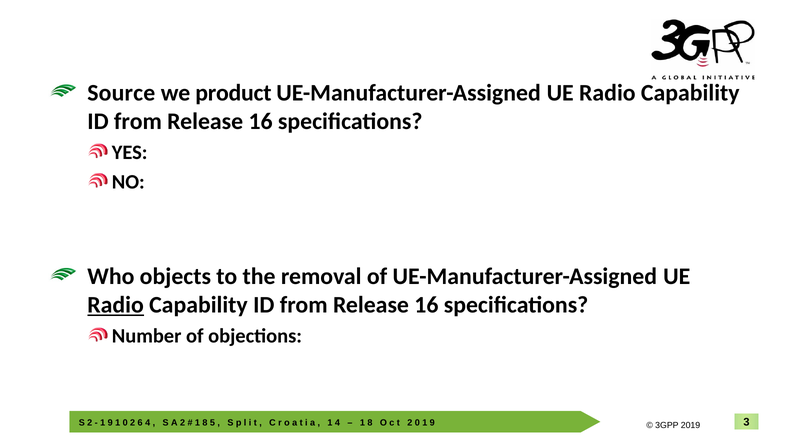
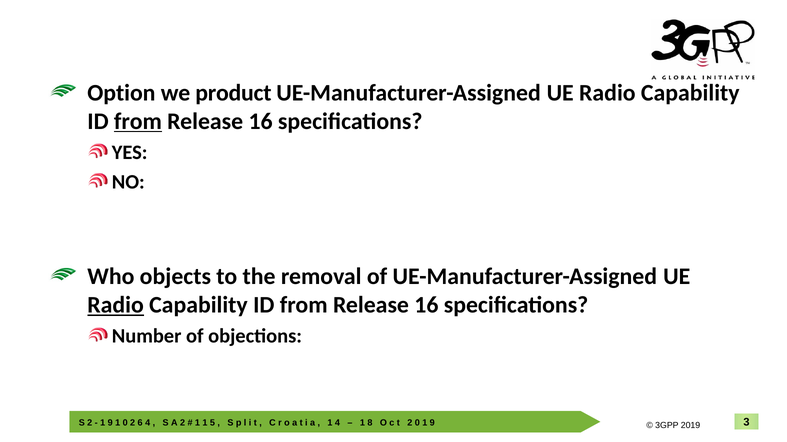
Source: Source -> Option
from at (138, 121) underline: none -> present
8 at (205, 424): 8 -> 1
